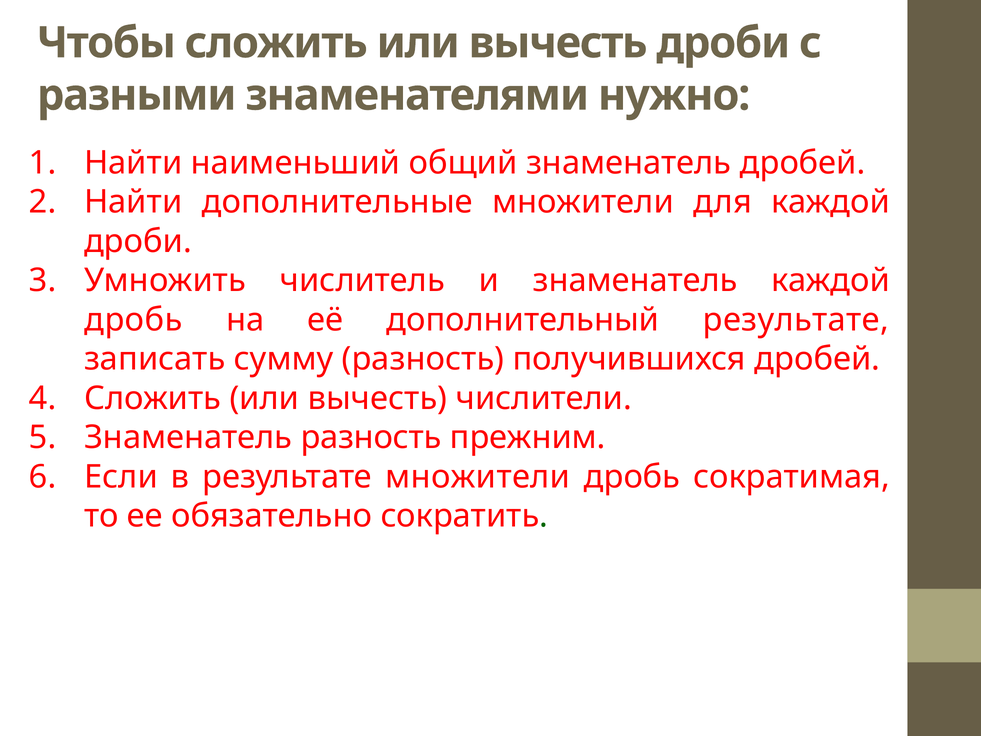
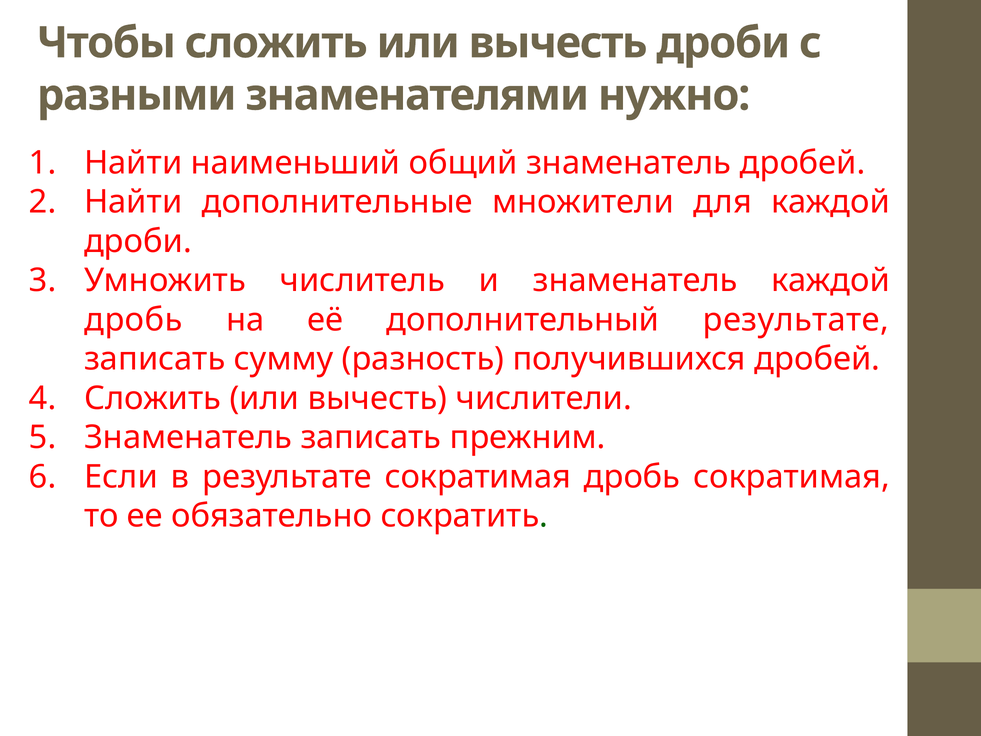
Знаменатель разность: разность -> записать
результате множители: множители -> сократимая
